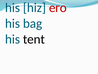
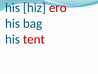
tent colour: black -> red
